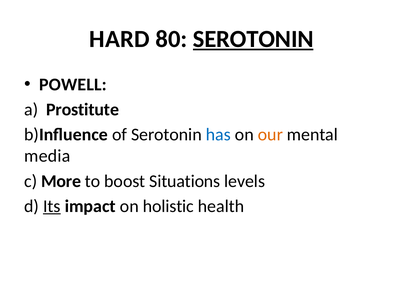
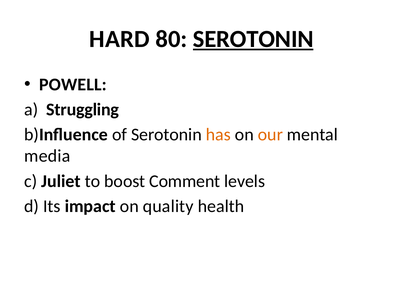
Prostitute: Prostitute -> Struggling
has colour: blue -> orange
More: More -> Juliet
Situations: Situations -> Comment
Its underline: present -> none
holistic: holistic -> quality
